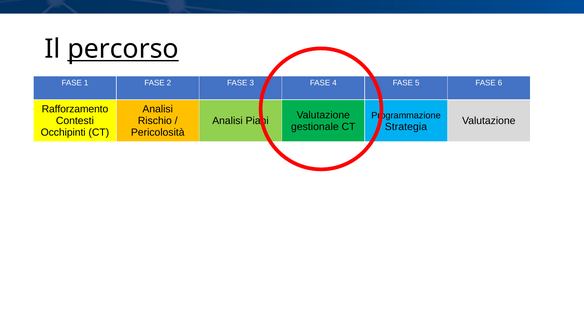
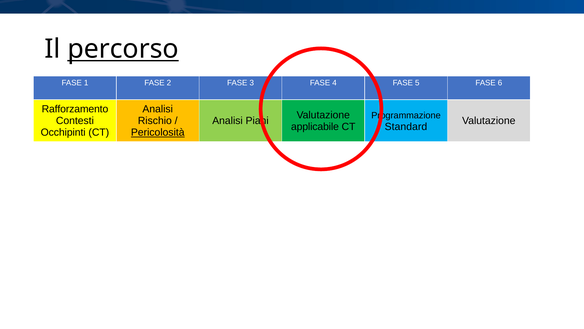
gestionale: gestionale -> applicabile
Strategia: Strategia -> Standard
Pericolosità underline: none -> present
